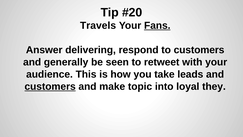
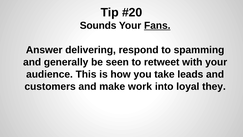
Travels: Travels -> Sounds
to customers: customers -> spamming
customers at (50, 86) underline: present -> none
topic: topic -> work
